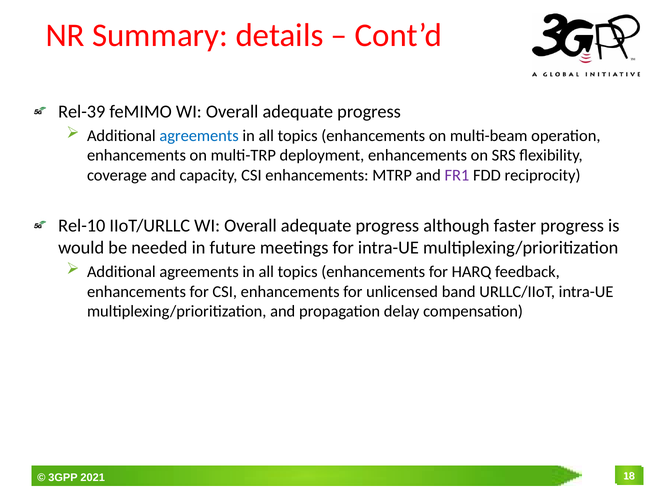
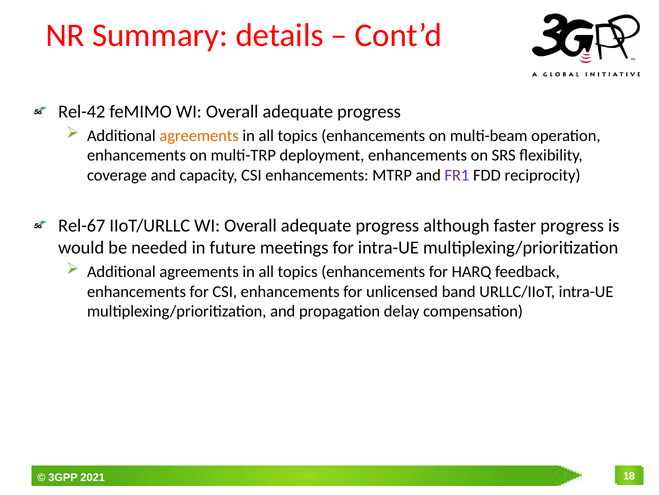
Rel-39: Rel-39 -> Rel-42
agreements at (199, 135) colour: blue -> orange
Rel-10: Rel-10 -> Rel-67
